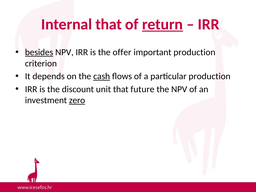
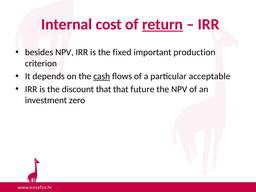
Internal that: that -> cost
besides underline: present -> none
offer: offer -> fixed
particular production: production -> acceptable
discount unit: unit -> that
zero underline: present -> none
